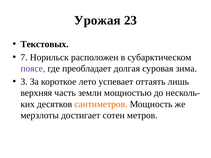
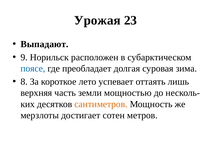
Текстовых: Текстовых -> Выпадают
7: 7 -> 9
поясе colour: purple -> blue
3: 3 -> 8
